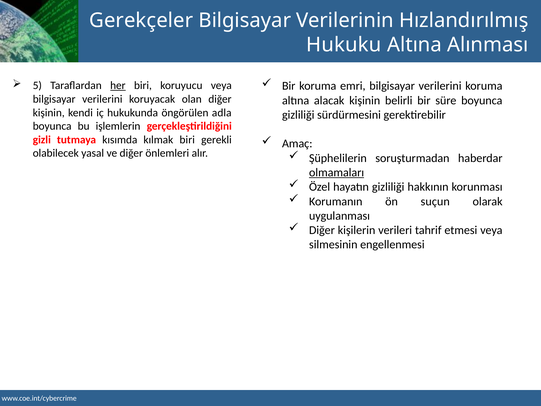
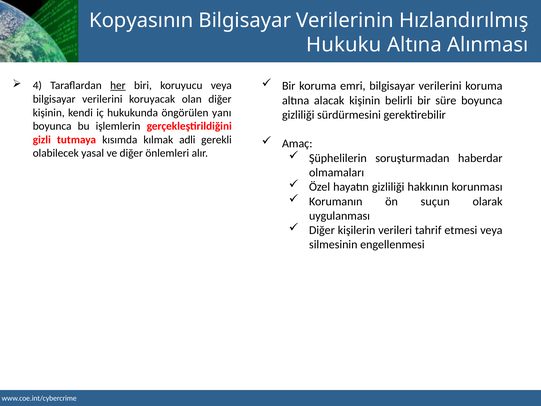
Gerekçeler: Gerekçeler -> Kopyasının
5: 5 -> 4
adla: adla -> yanı
kılmak biri: biri -> adli
olmamaları underline: present -> none
